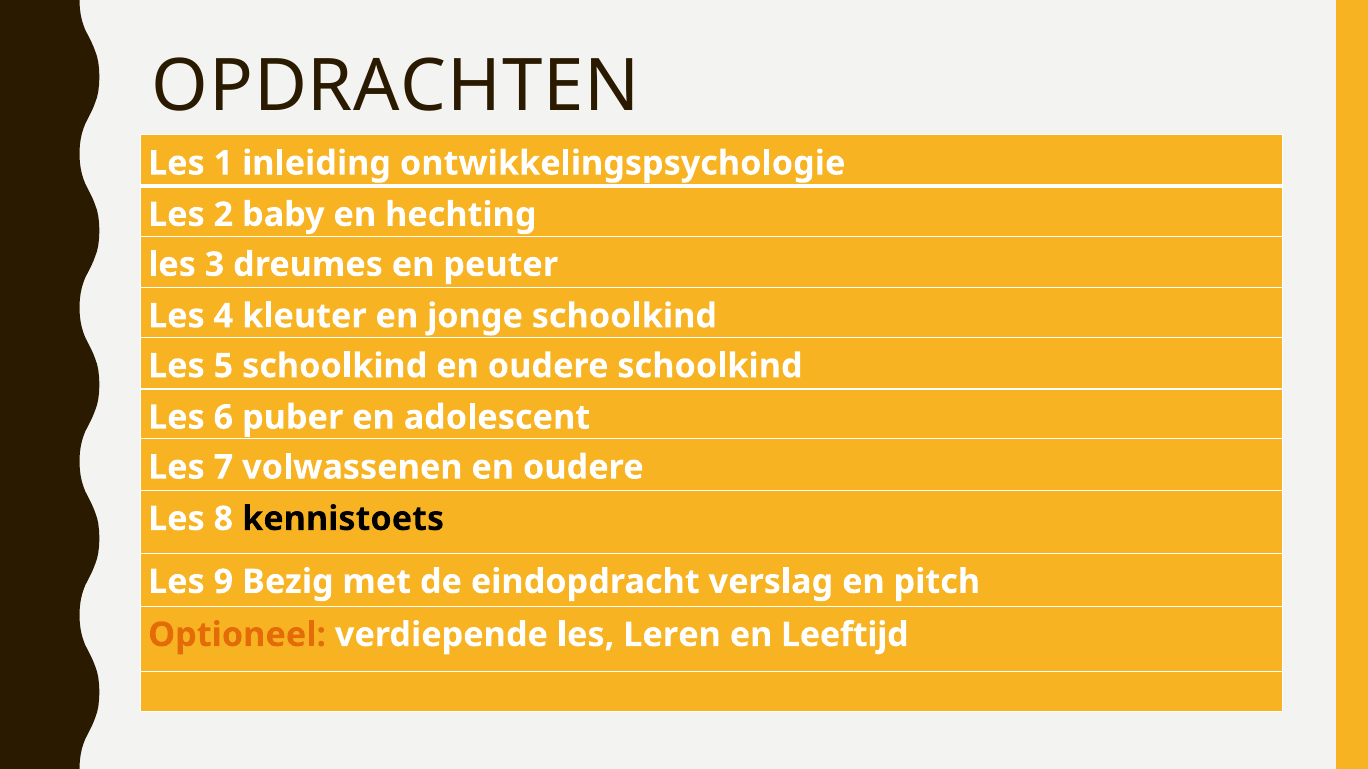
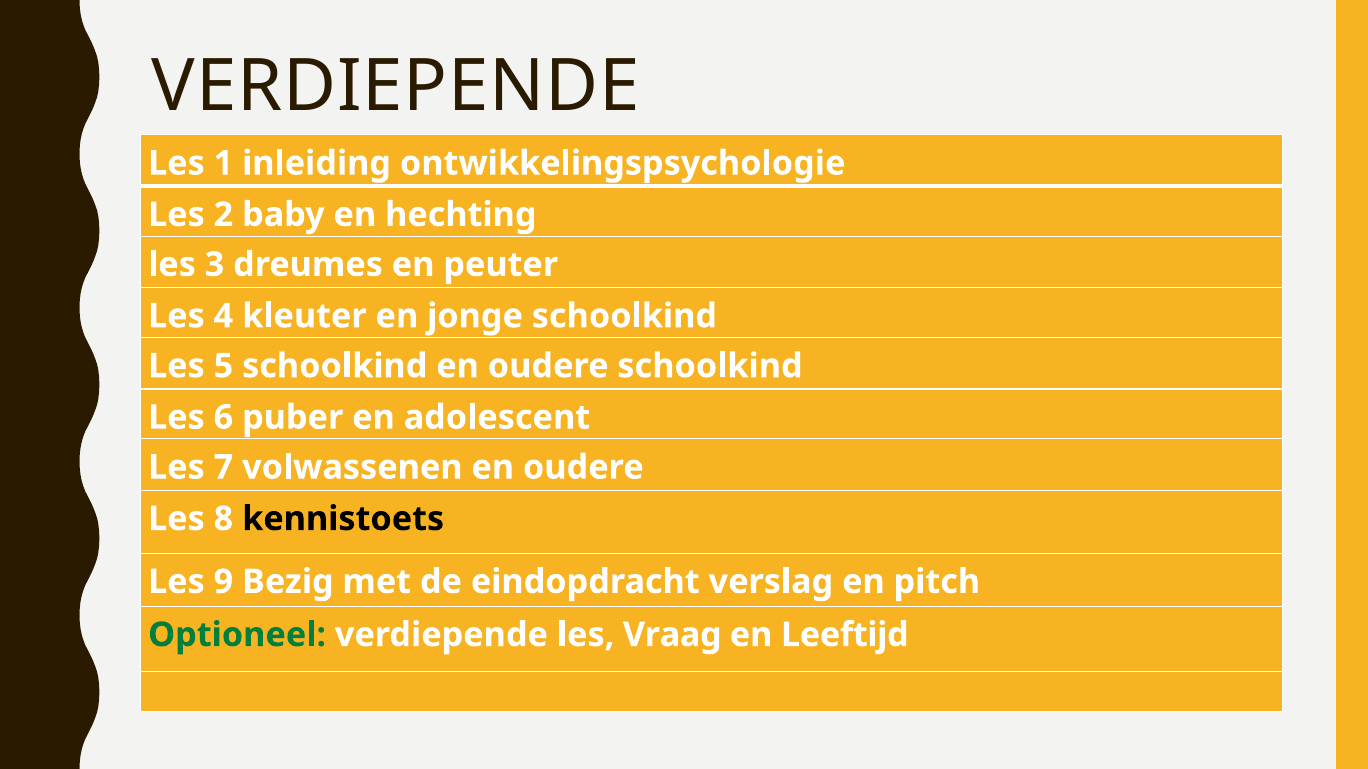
OPDRACHTEN at (396, 87): OPDRACHTEN -> VERDIEPENDE
Optioneel colour: orange -> green
Leren: Leren -> Vraag
